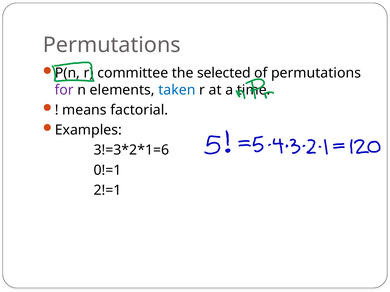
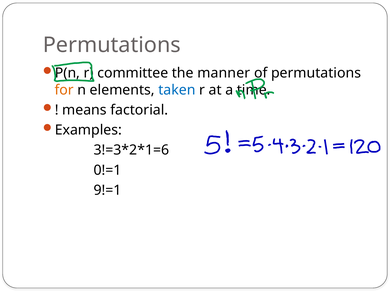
selected: selected -> manner
for colour: purple -> orange
2!=1: 2!=1 -> 9!=1
